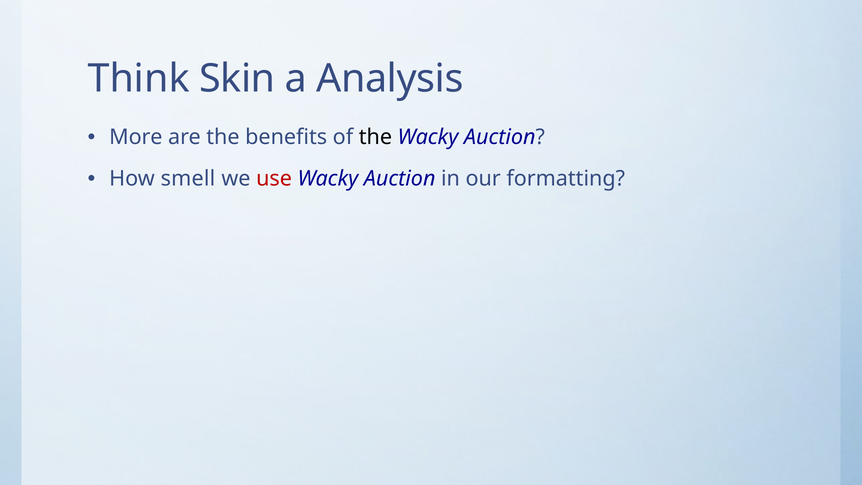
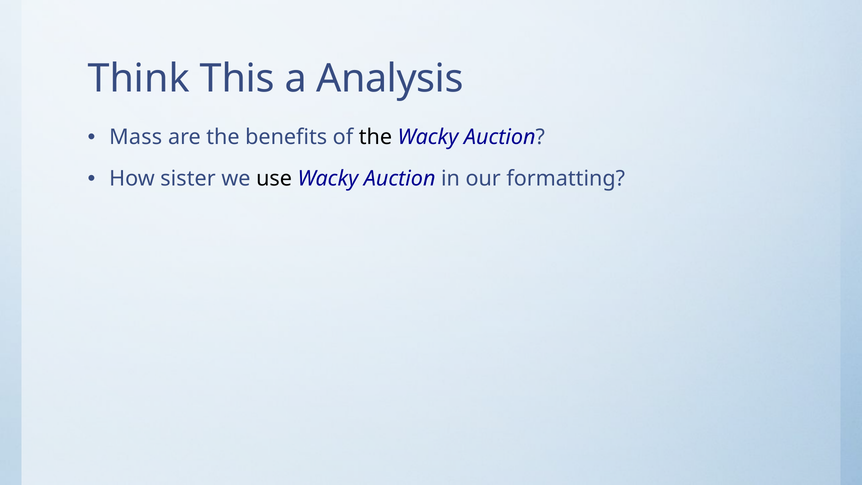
Skin: Skin -> This
More: More -> Mass
smell: smell -> sister
use colour: red -> black
